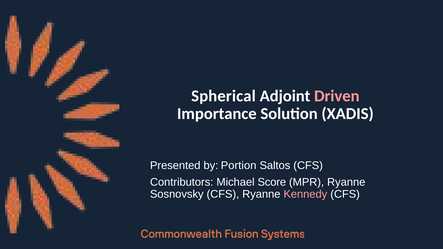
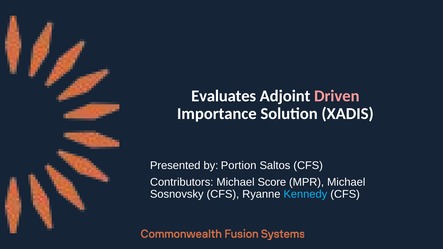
Spherical: Spherical -> Evaluates
MPR Ryanne: Ryanne -> Michael
Kennedy colour: pink -> light blue
